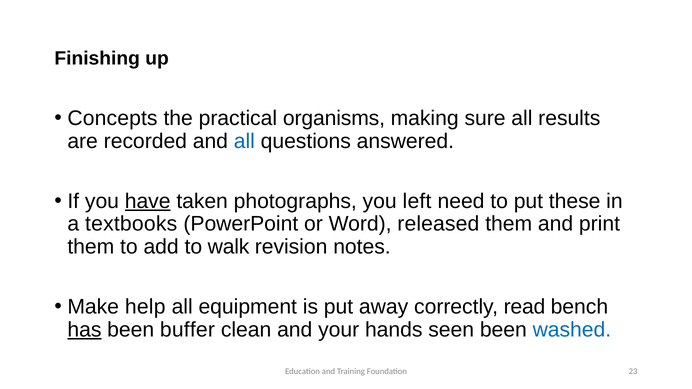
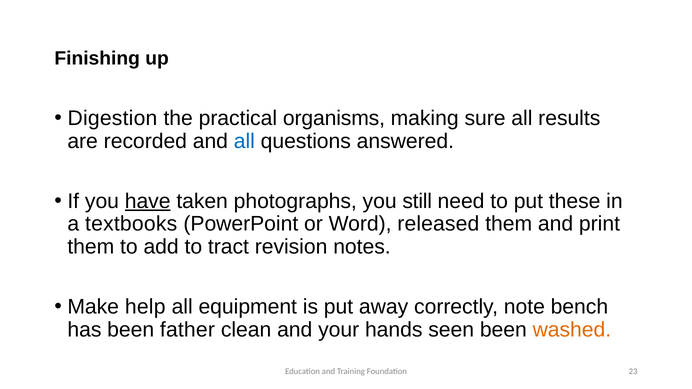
Concepts: Concepts -> Digestion
left: left -> still
walk: walk -> tract
read: read -> note
has underline: present -> none
buffer: buffer -> father
washed colour: blue -> orange
